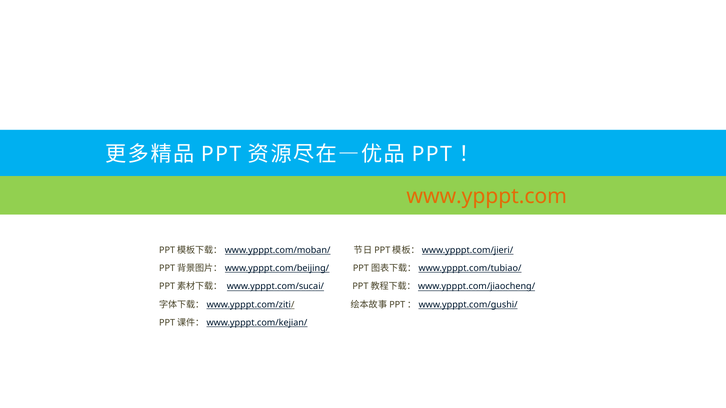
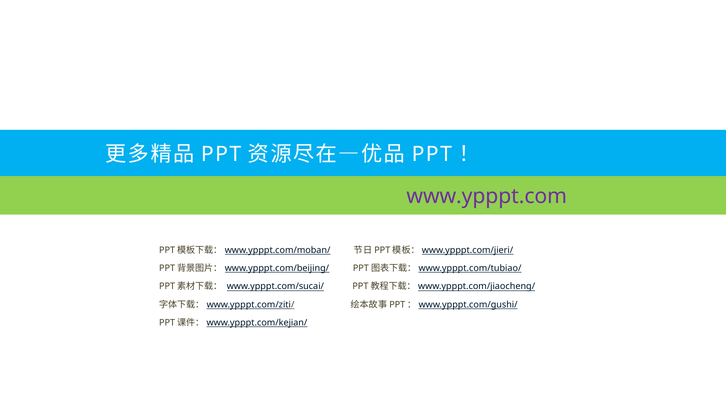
www.ypppt.com colour: orange -> purple
